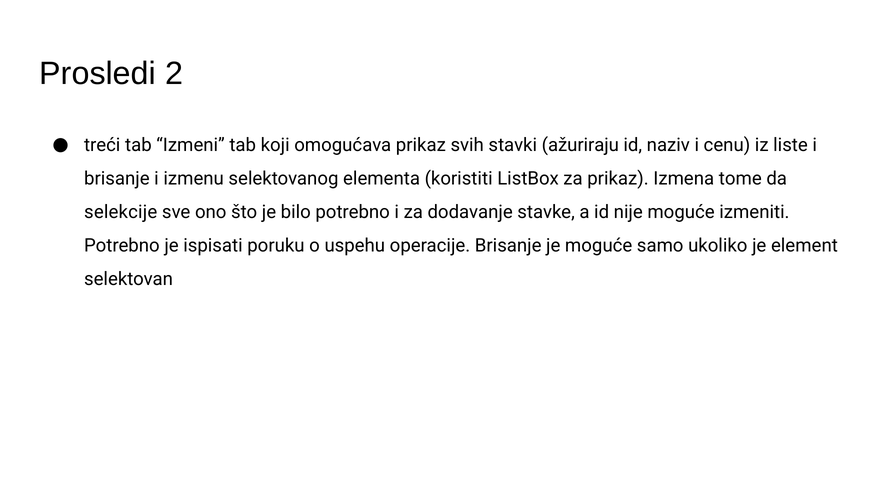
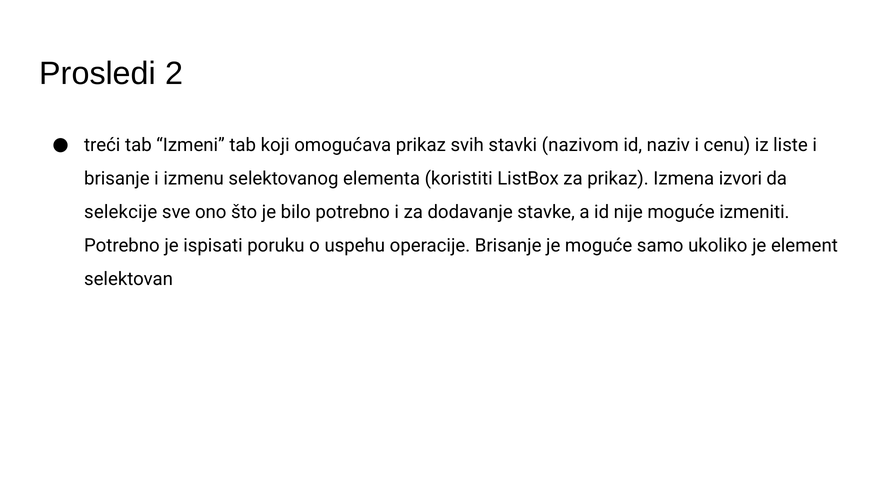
ažuriraju: ažuriraju -> nazivom
tome: tome -> izvori
